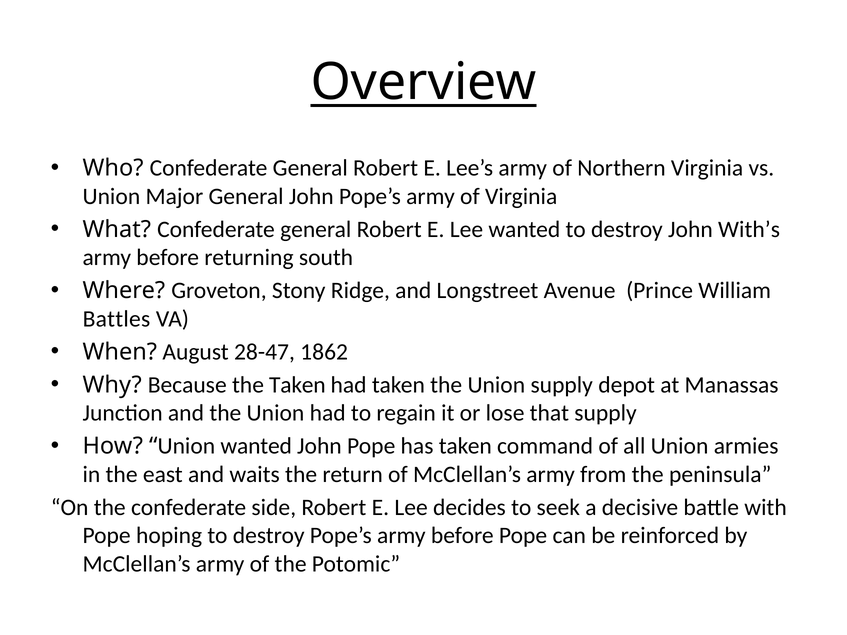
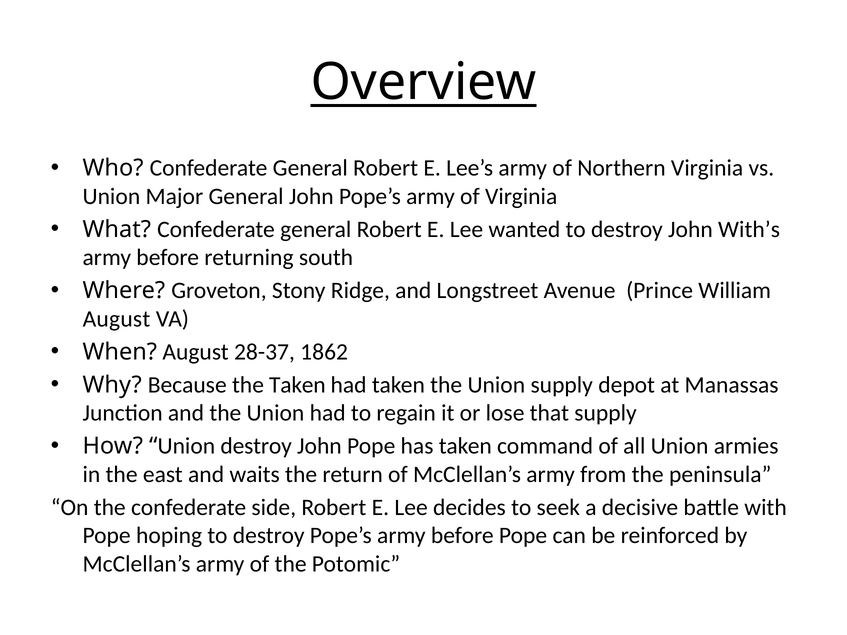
Battles at (116, 319): Battles -> August
28-47: 28-47 -> 28-37
Union wanted: wanted -> destroy
